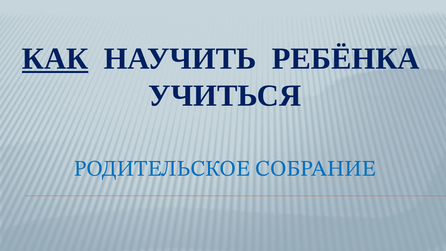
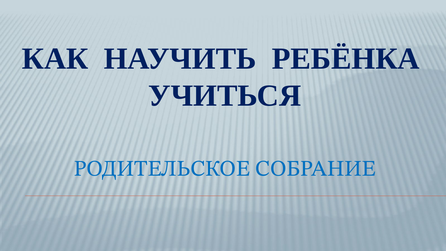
КАК underline: present -> none
